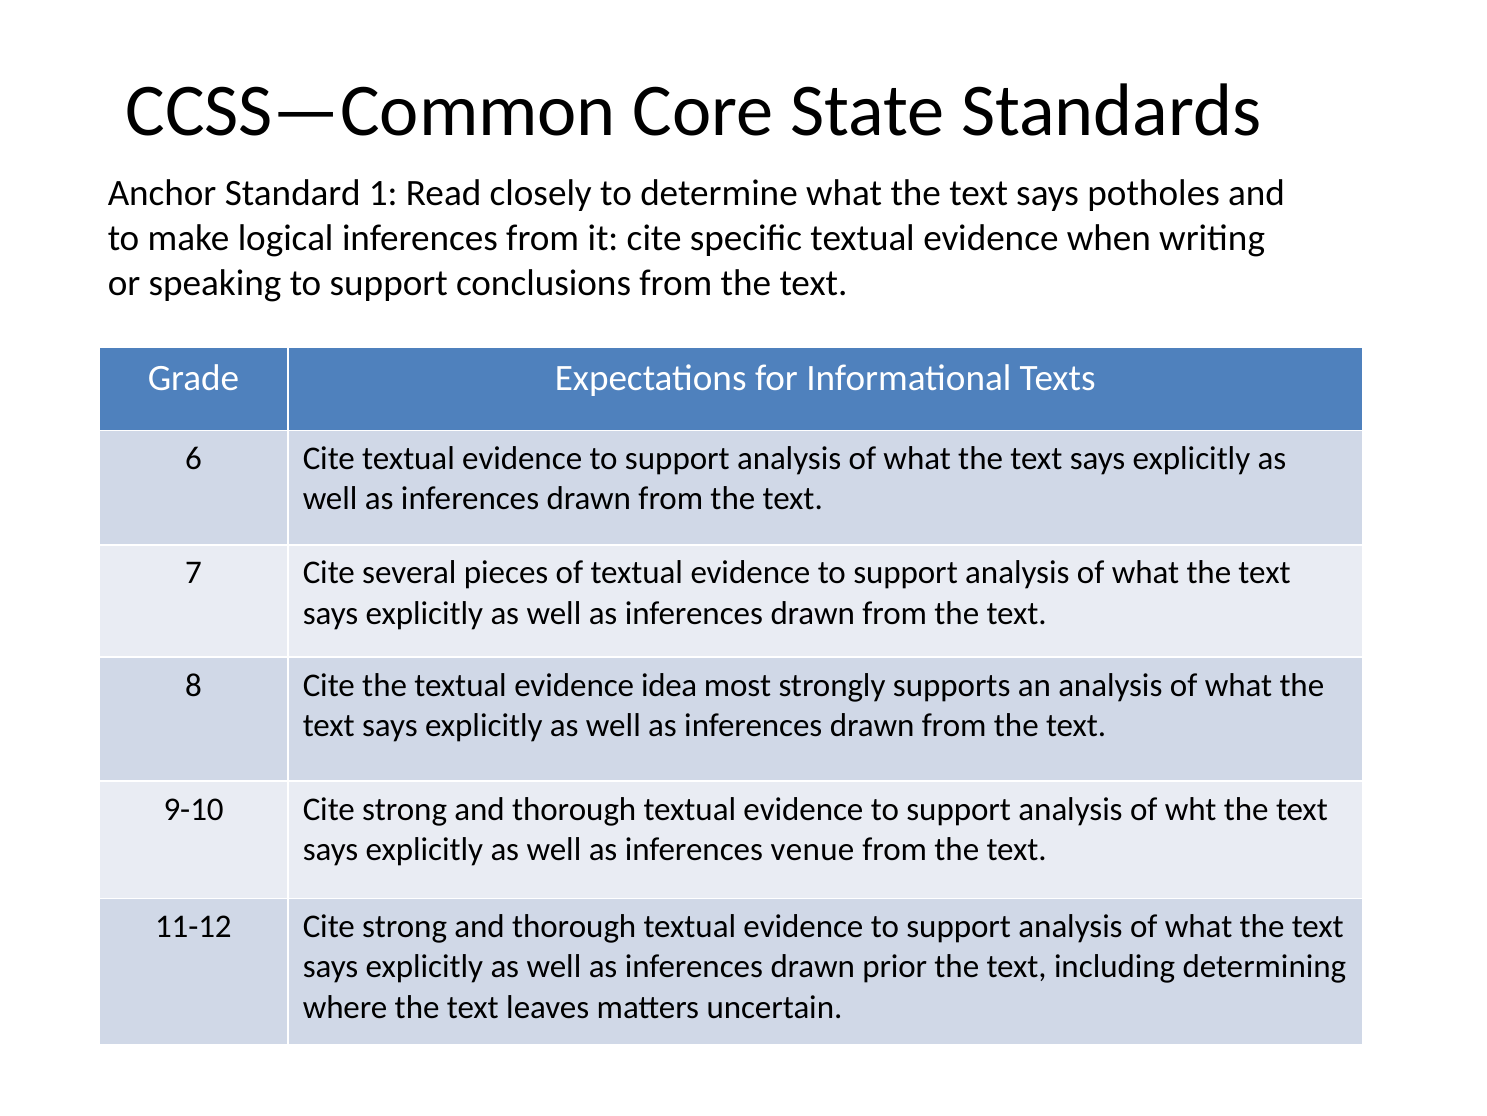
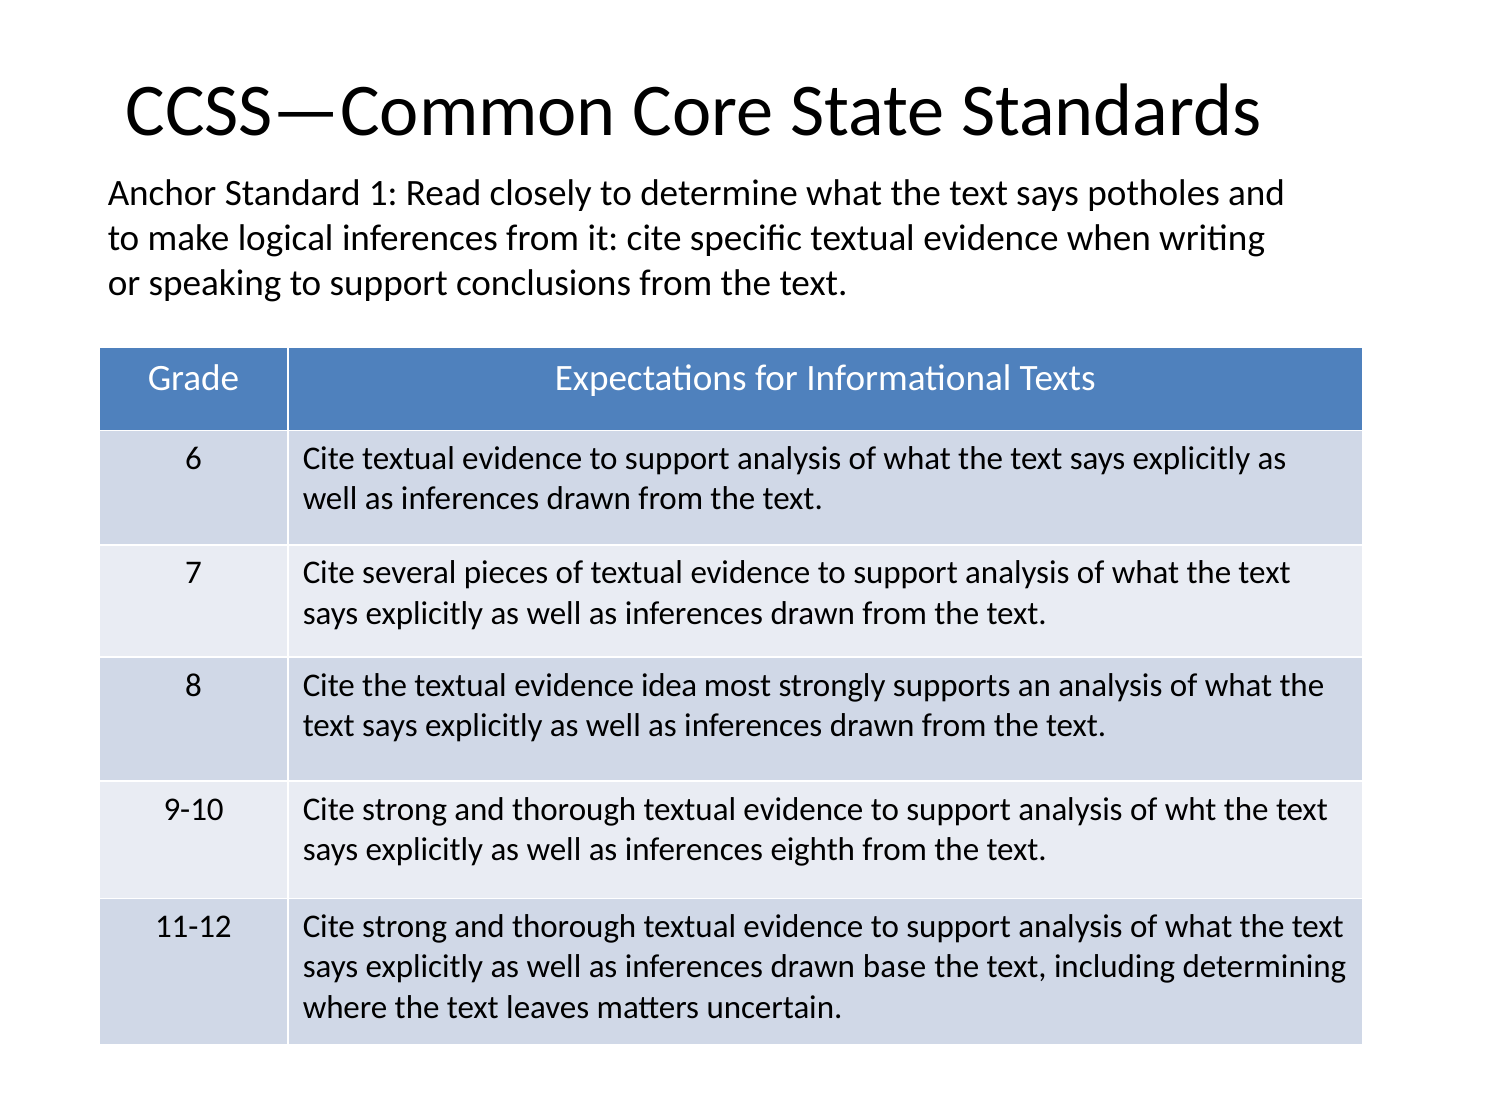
venue: venue -> eighth
prior: prior -> base
